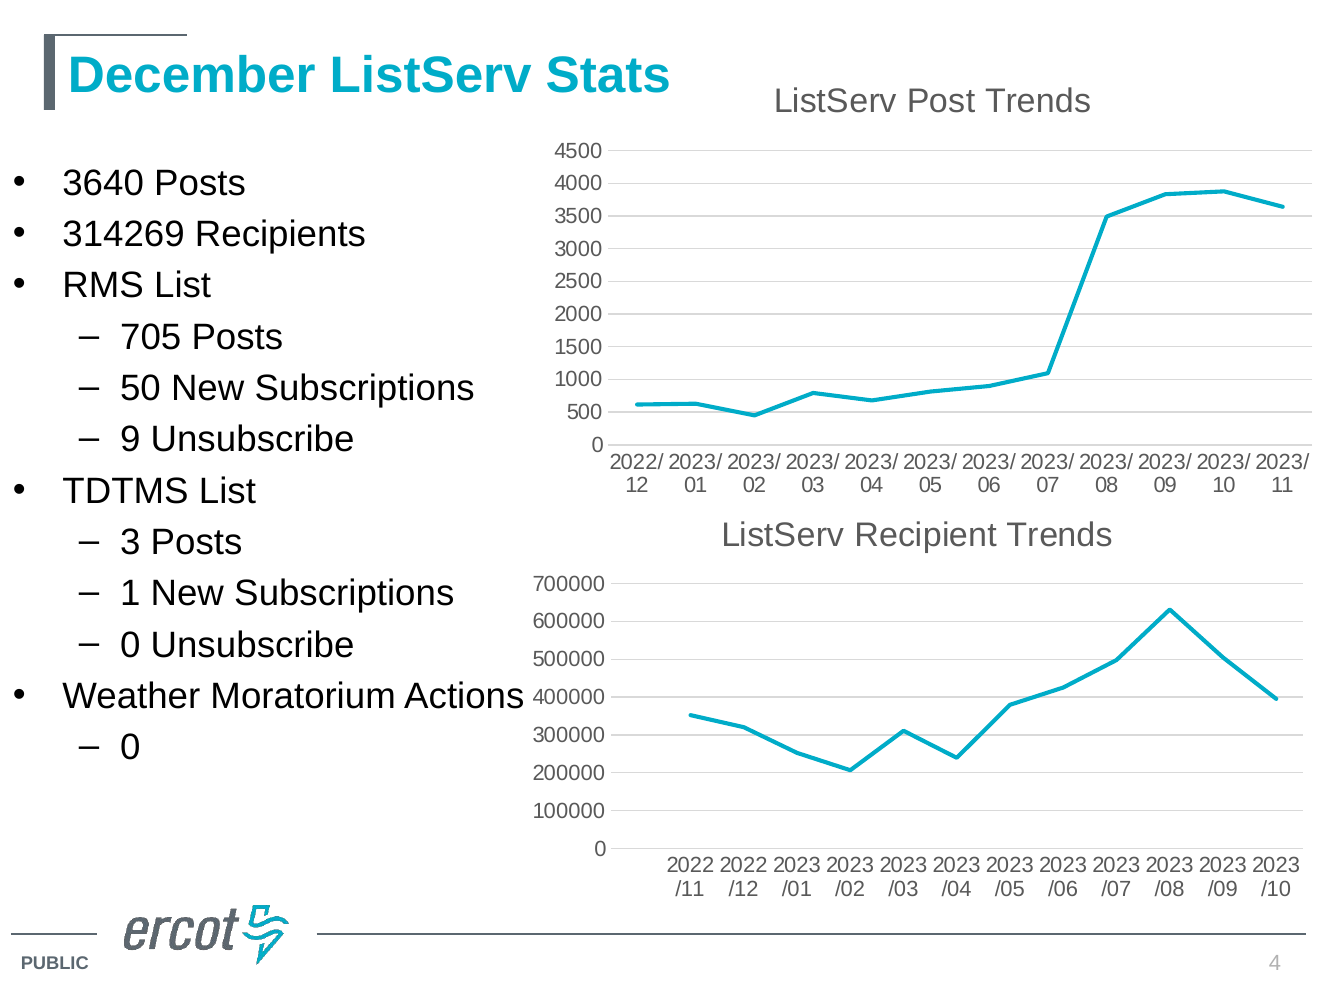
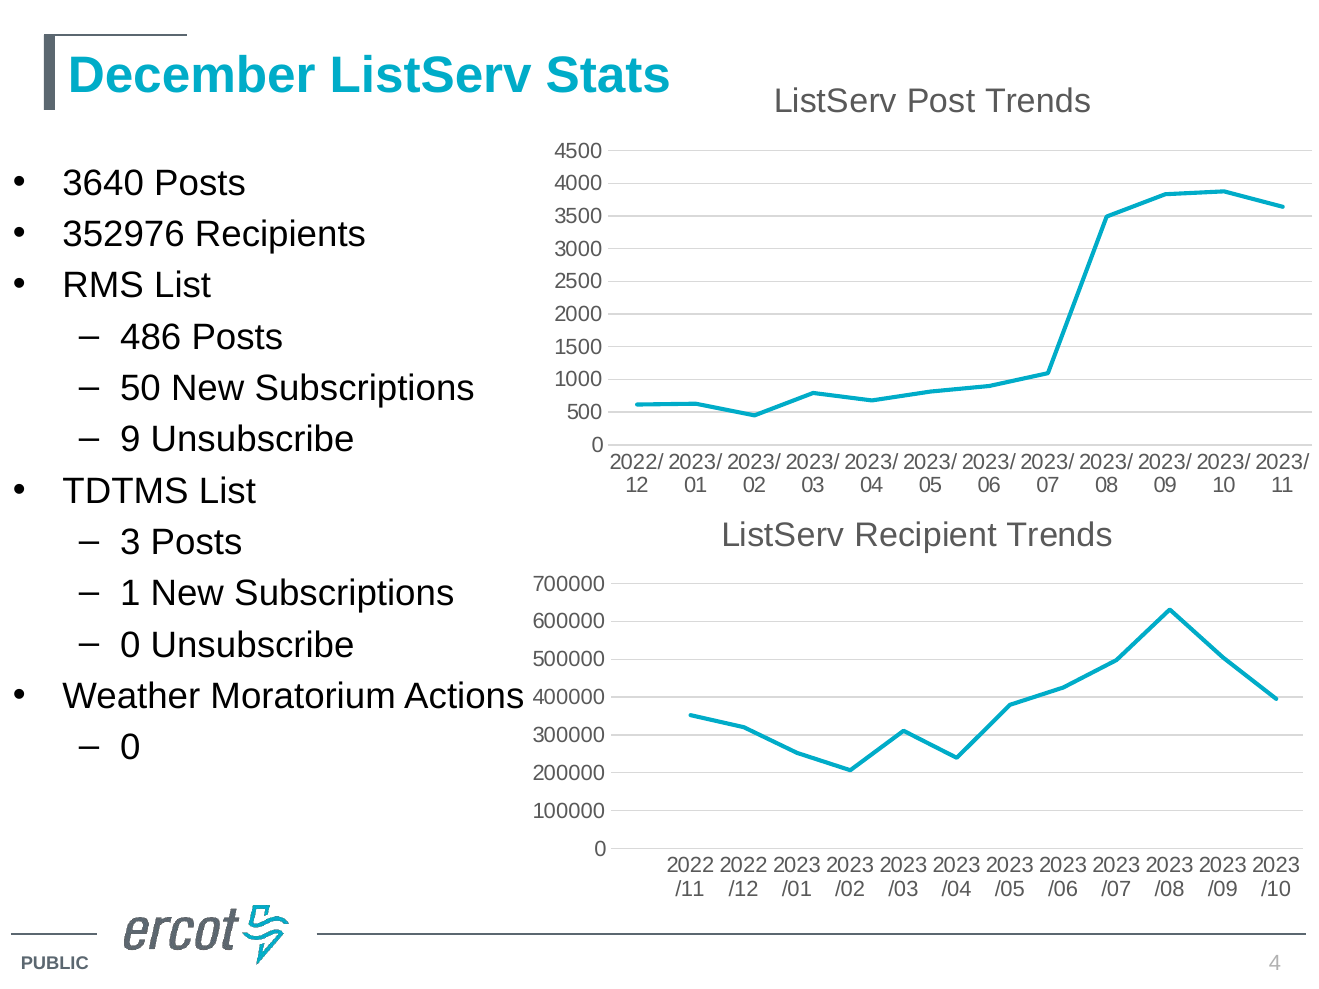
314269: 314269 -> 352976
705: 705 -> 486
